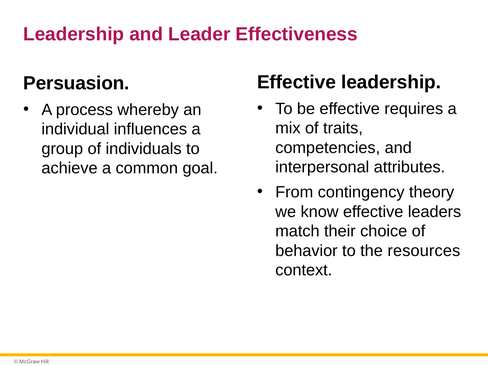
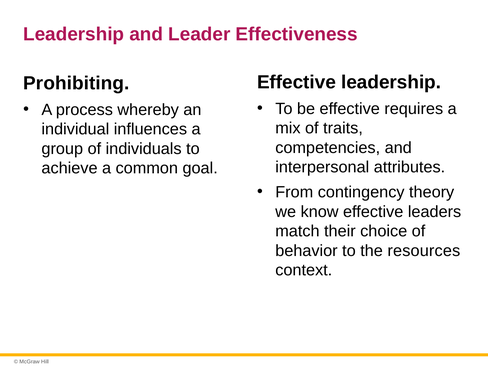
Persuasion: Persuasion -> Prohibiting
